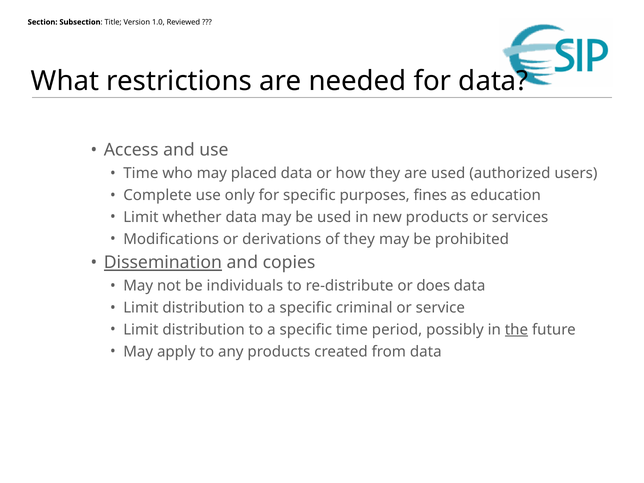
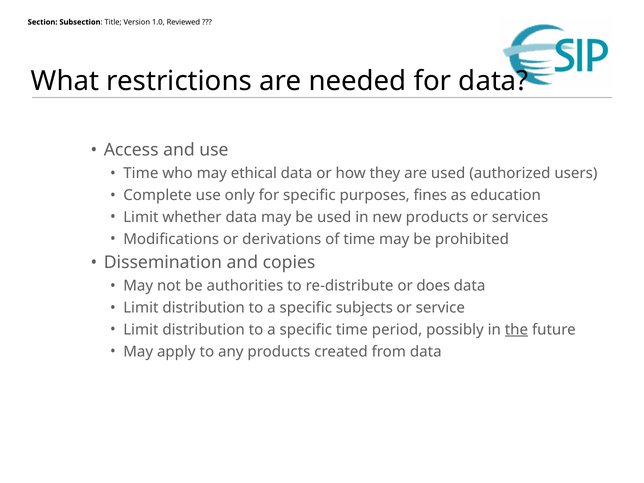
placed: placed -> ethical
of they: they -> time
Dissemination underline: present -> none
individuals: individuals -> authorities
criminal: criminal -> subjects
